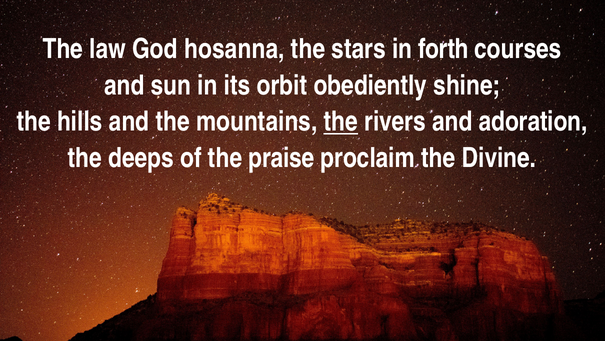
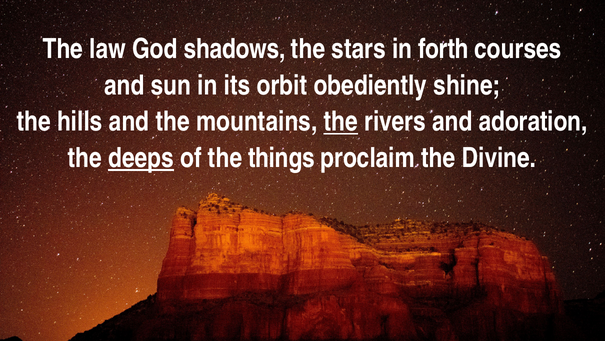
hosanna: hosanna -> shadows
deeps underline: none -> present
praise: praise -> things
